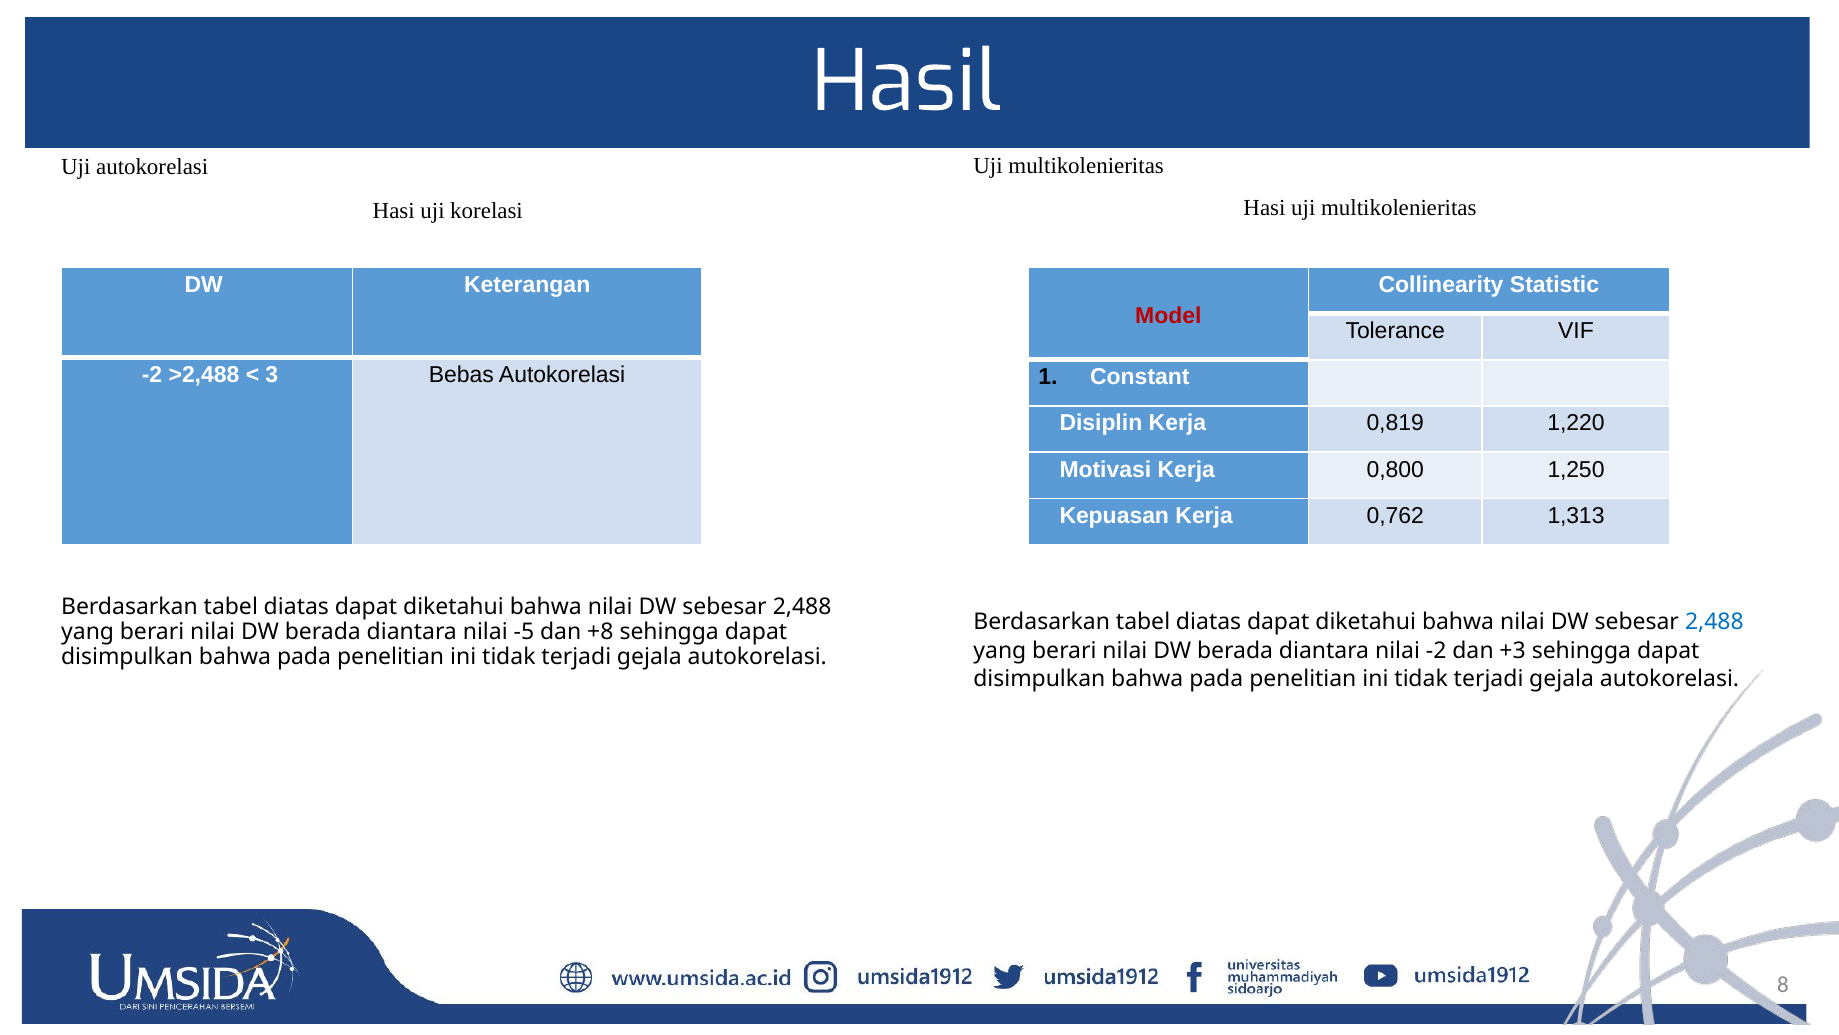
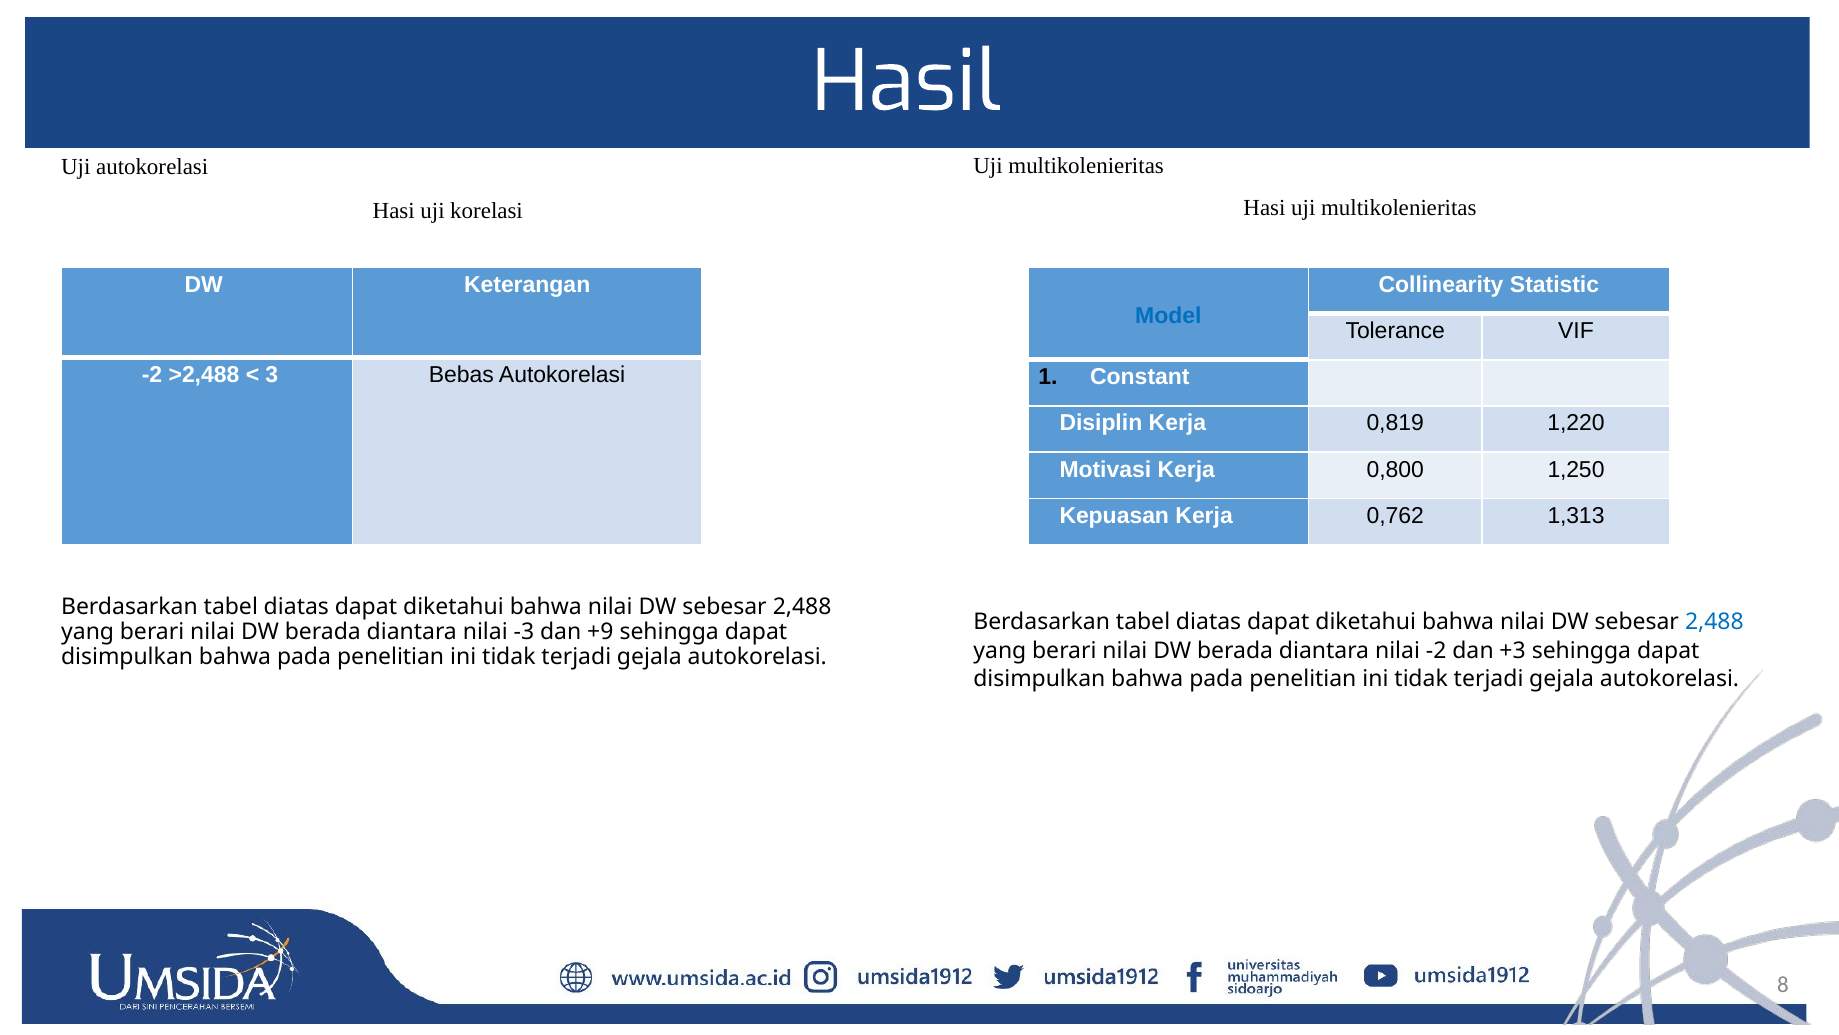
Model colour: red -> blue
-5: -5 -> -3
+8: +8 -> +9
